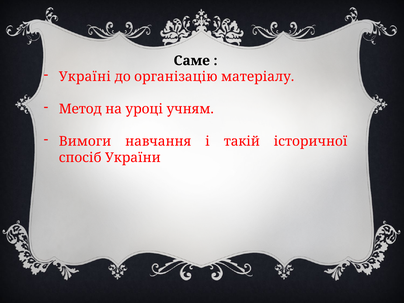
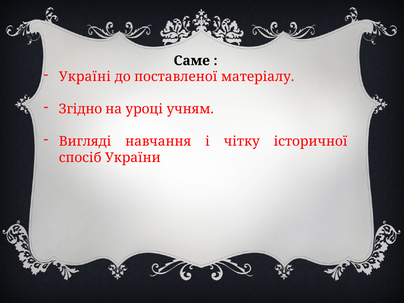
організацію: організацію -> поставленої
Метод: Метод -> Згідно
Вимоги: Вимоги -> Вигляді
такій: такій -> чітку
